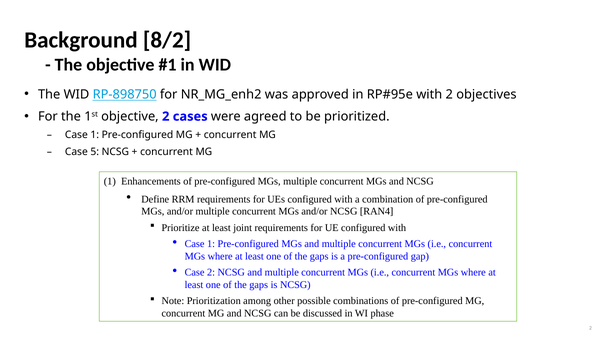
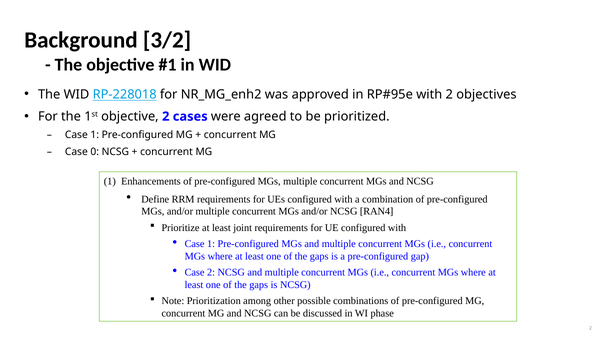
8/2: 8/2 -> 3/2
RP-898750: RP-898750 -> RP-228018
5: 5 -> 0
